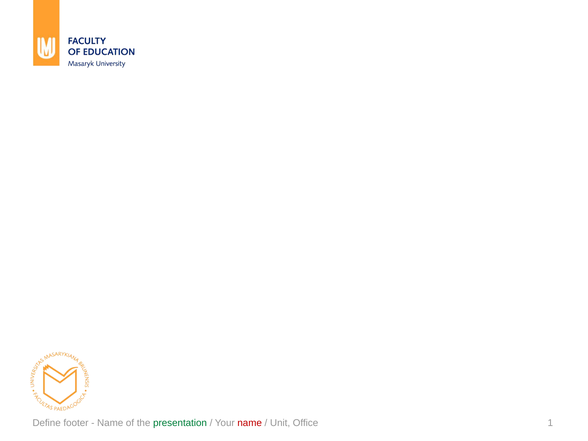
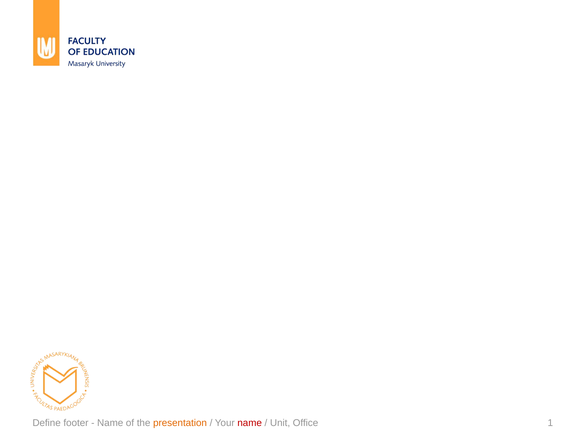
presentation colour: green -> orange
